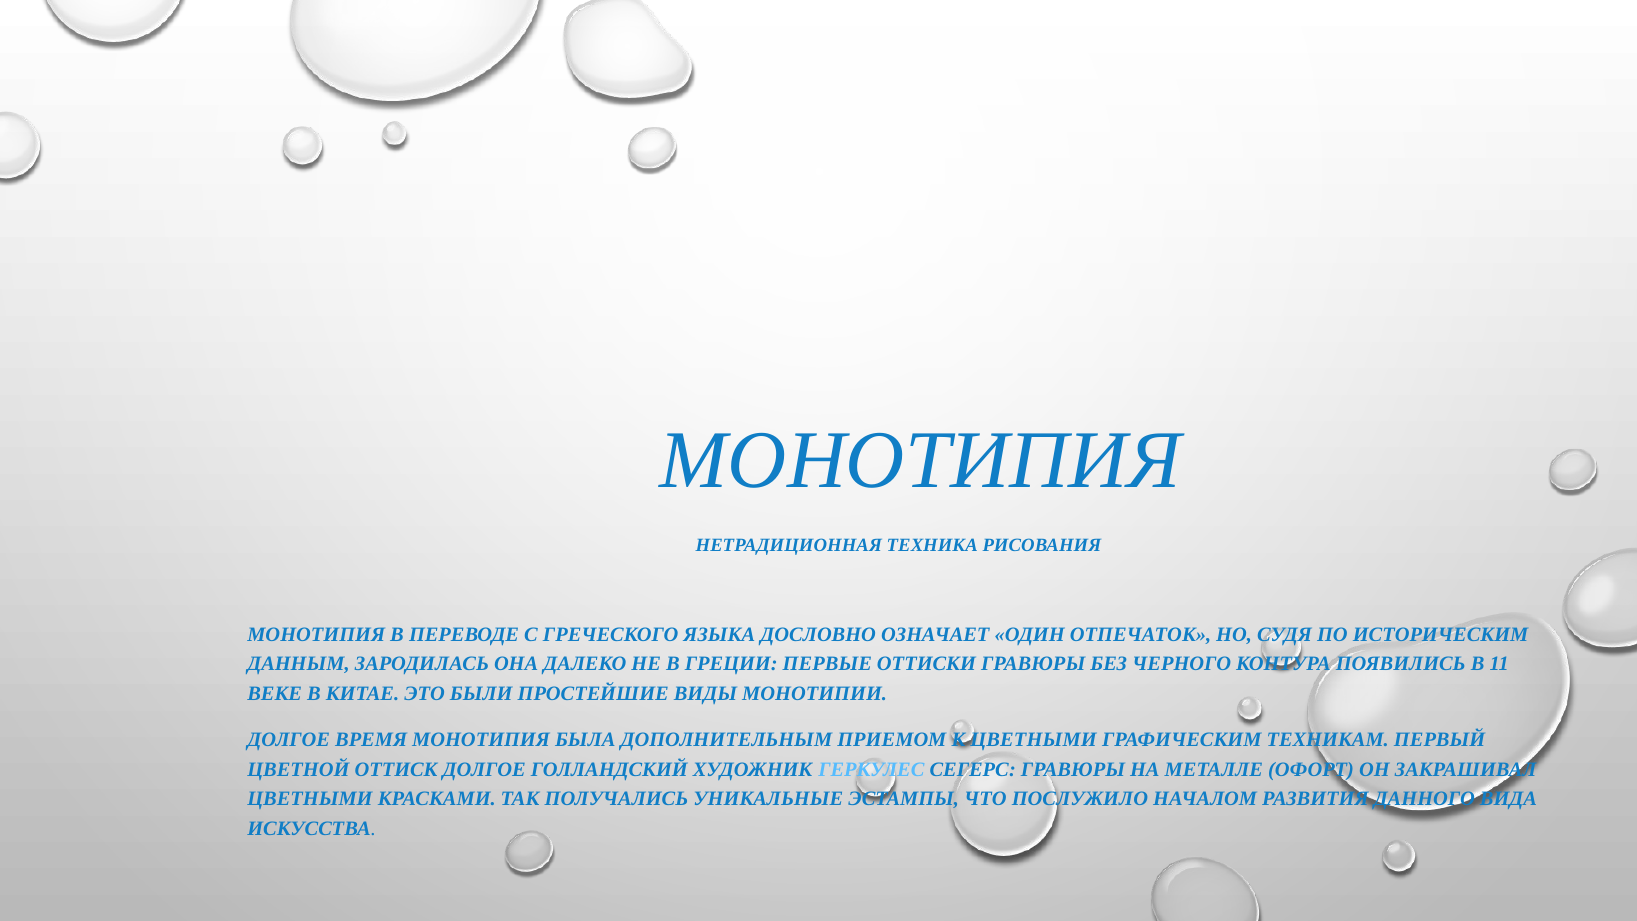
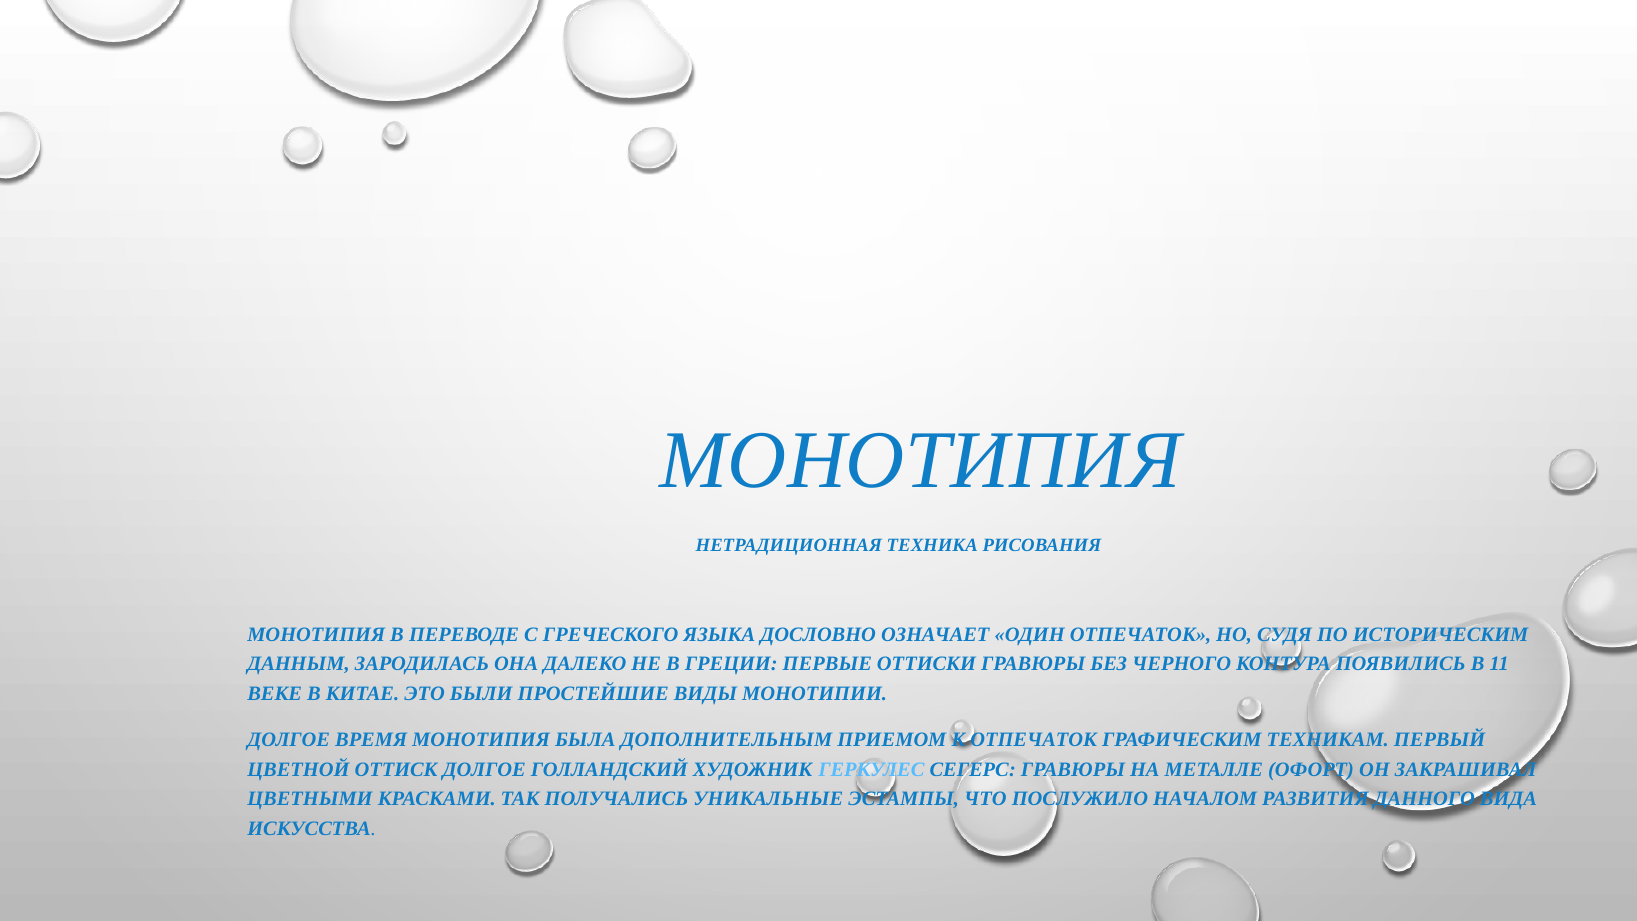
К ЦВЕТНЫМИ: ЦВЕТНЫМИ -> ОТПЕЧАТОК
